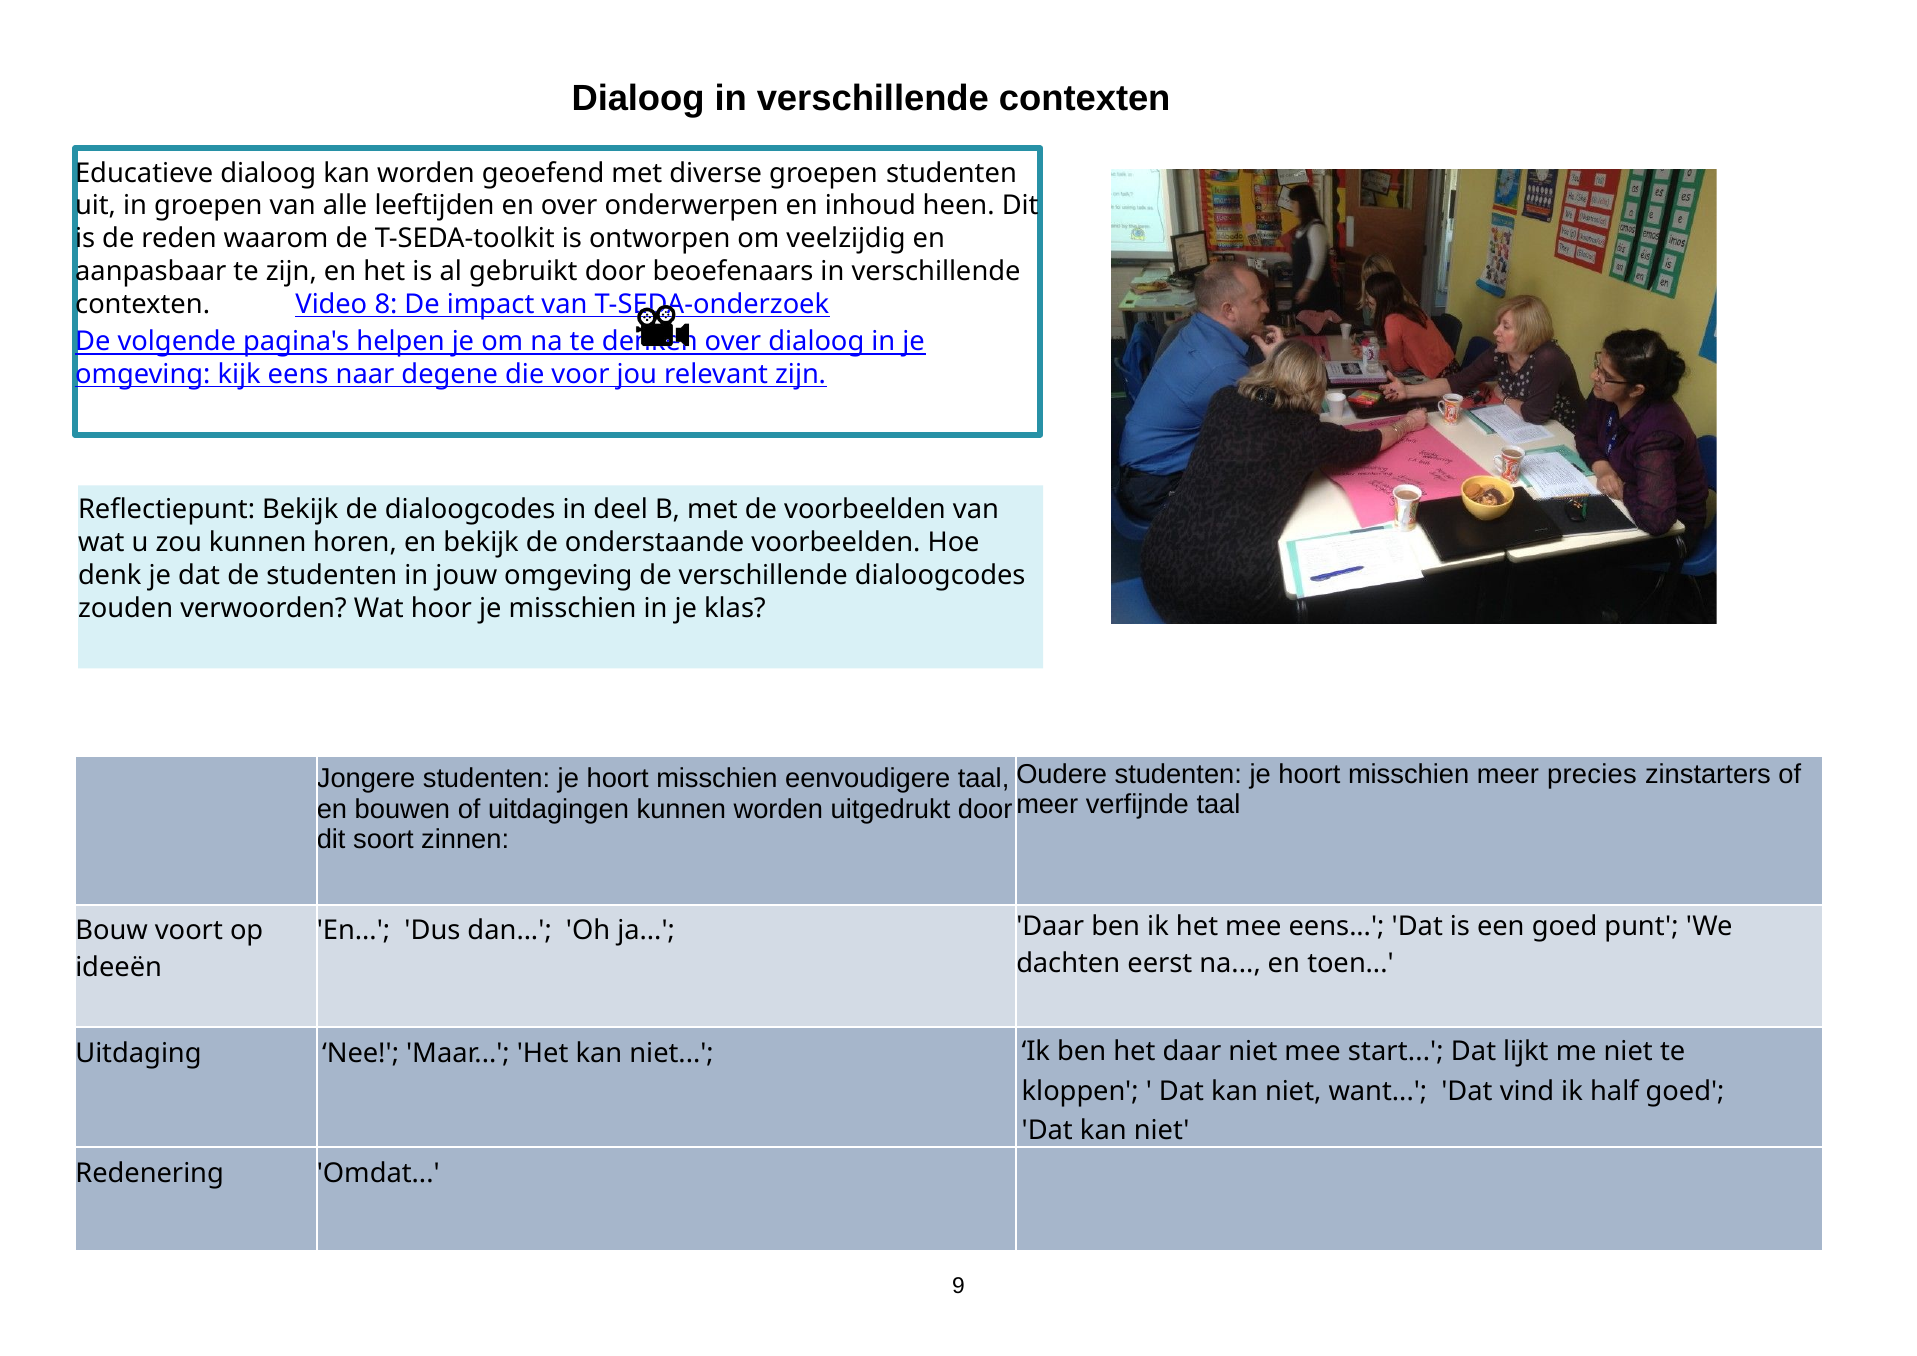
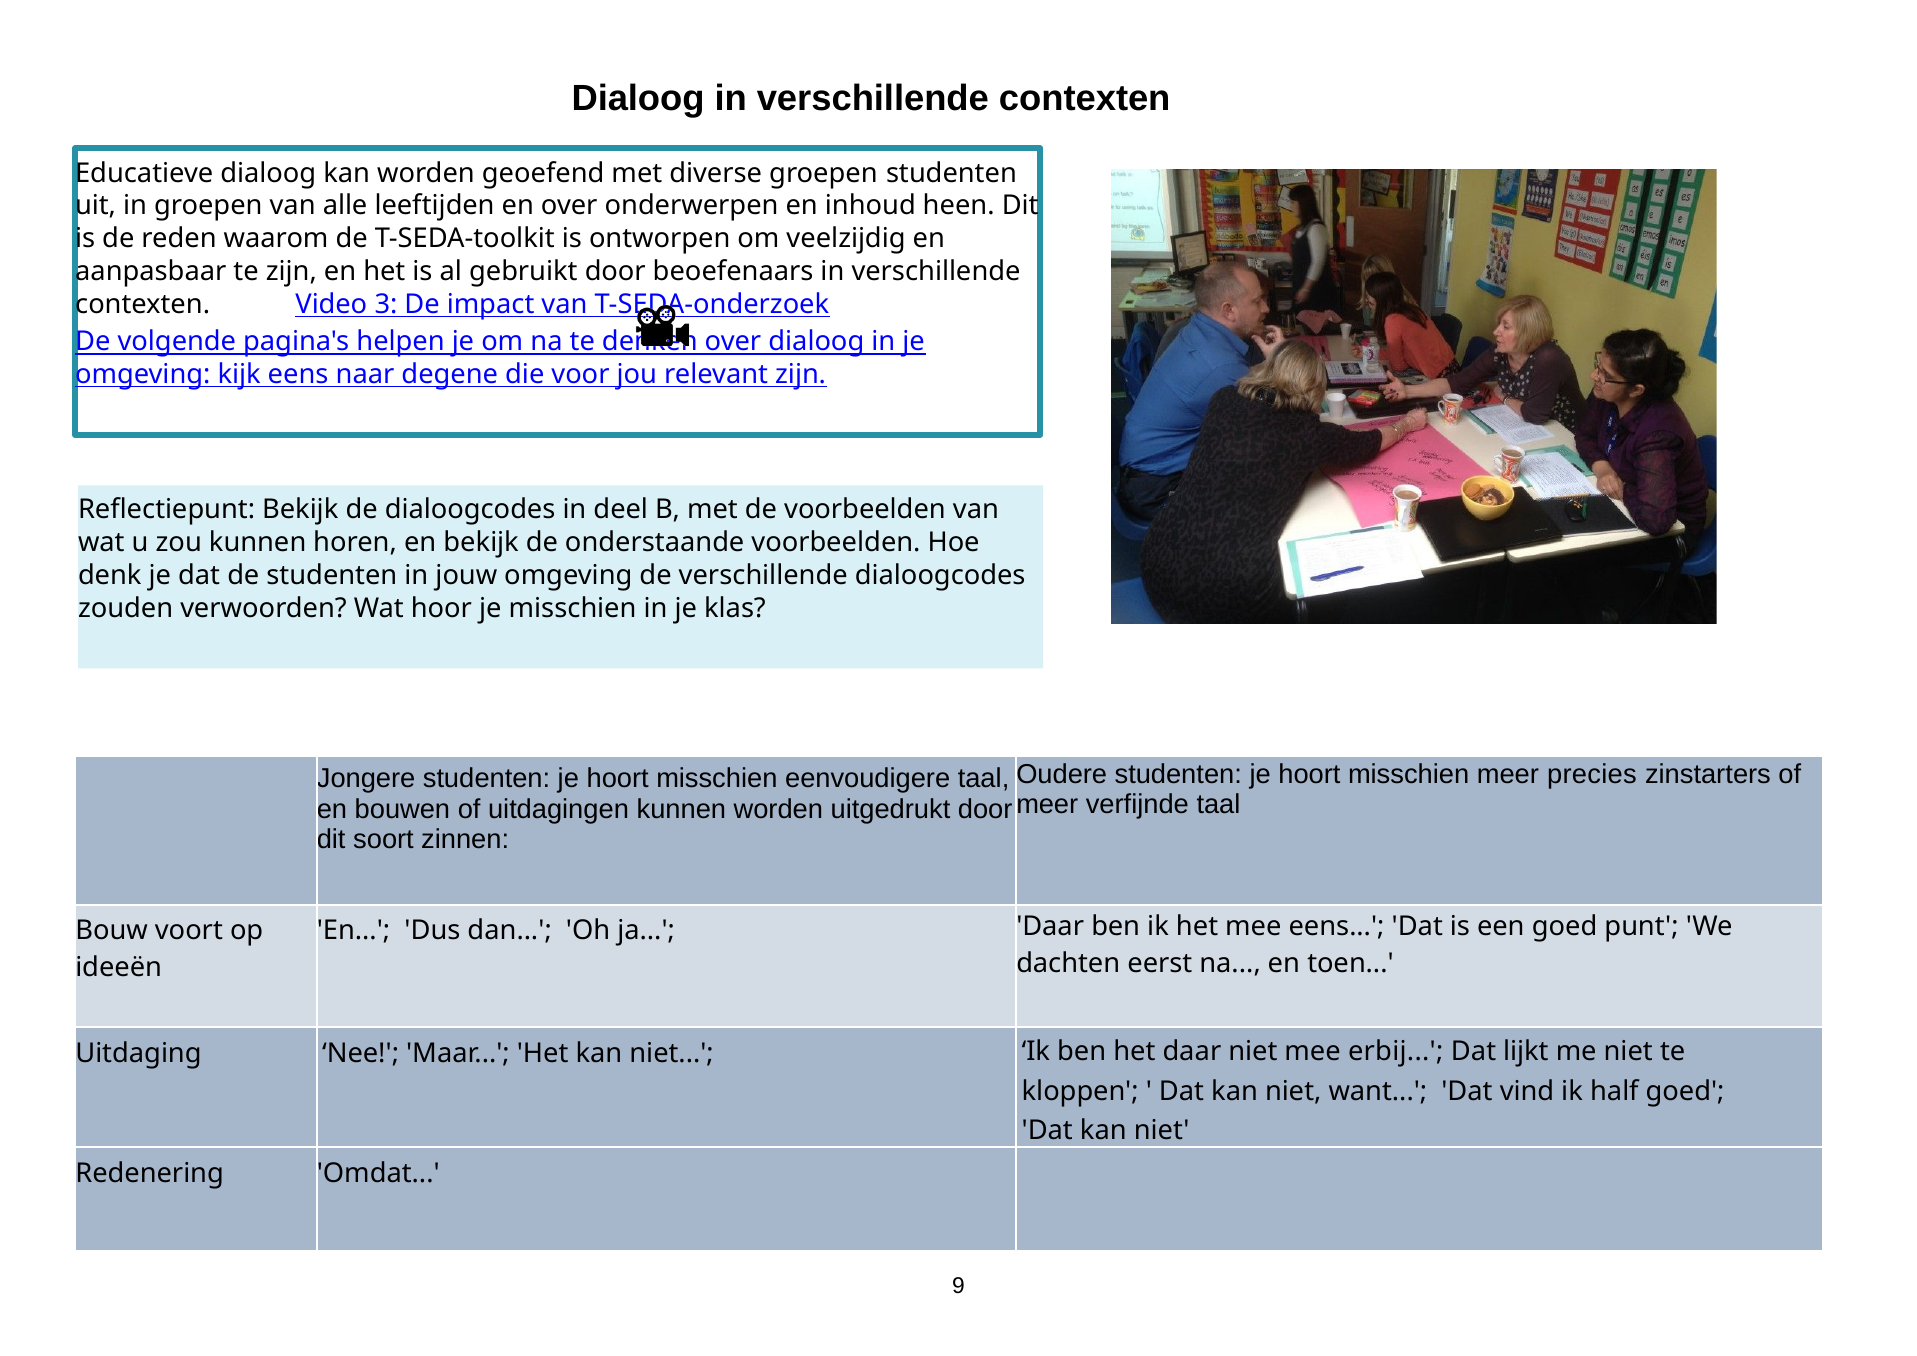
8: 8 -> 3
start: start -> erbij
